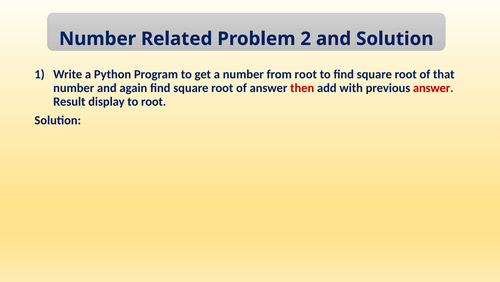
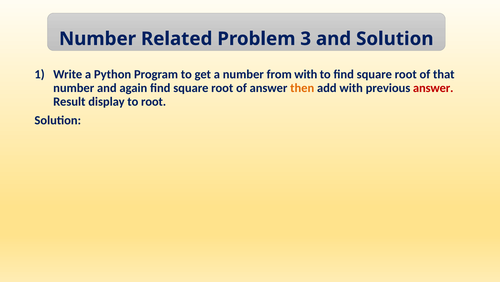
2: 2 -> 3
from root: root -> with
then colour: red -> orange
